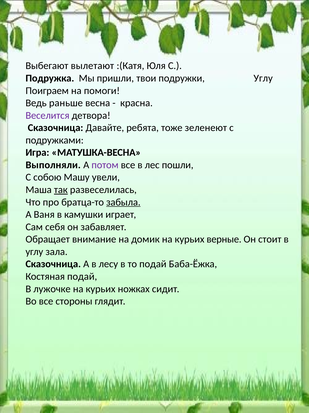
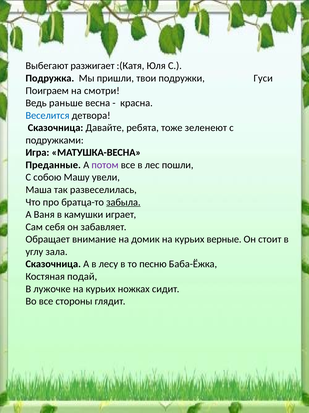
вылетают: вылетают -> разжигает
подружки Углу: Углу -> Гуси
помоги: помоги -> смотри
Веселится colour: purple -> blue
Выполняли: Выполняли -> Преданные
так underline: present -> none
то подай: подай -> песню
